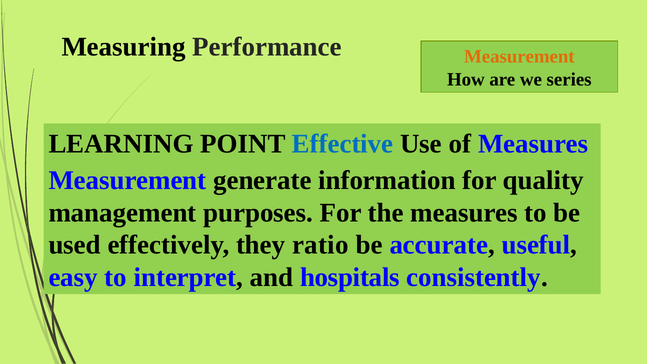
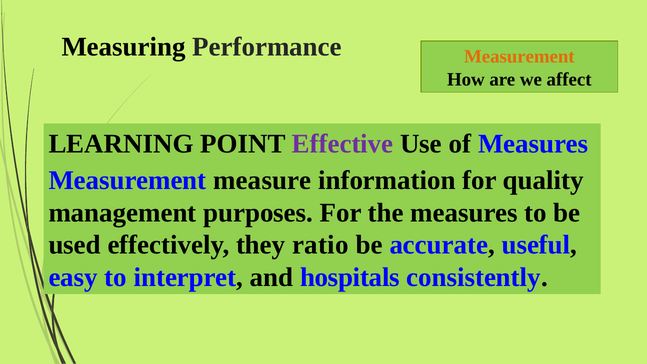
series: series -> affect
Effective colour: blue -> purple
generate: generate -> measure
